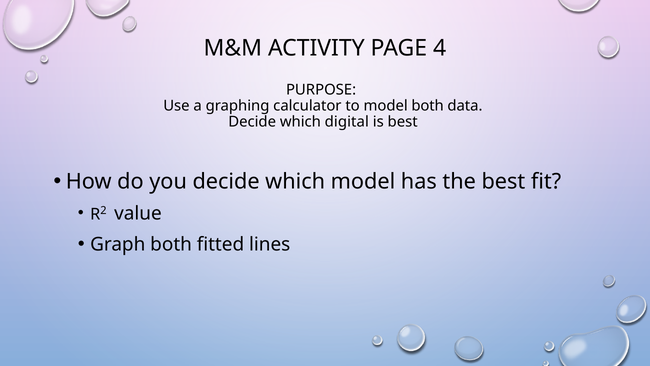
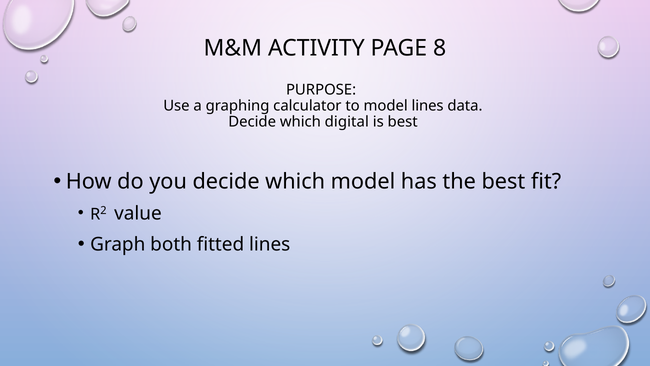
4: 4 -> 8
model both: both -> lines
